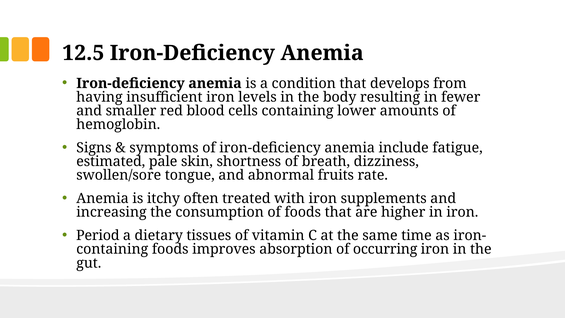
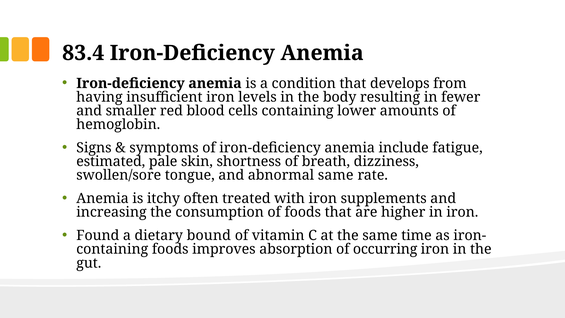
12.5: 12.5 -> 83.4
abnormal fruits: fruits -> same
Period: Period -> Found
tissues: tissues -> bound
